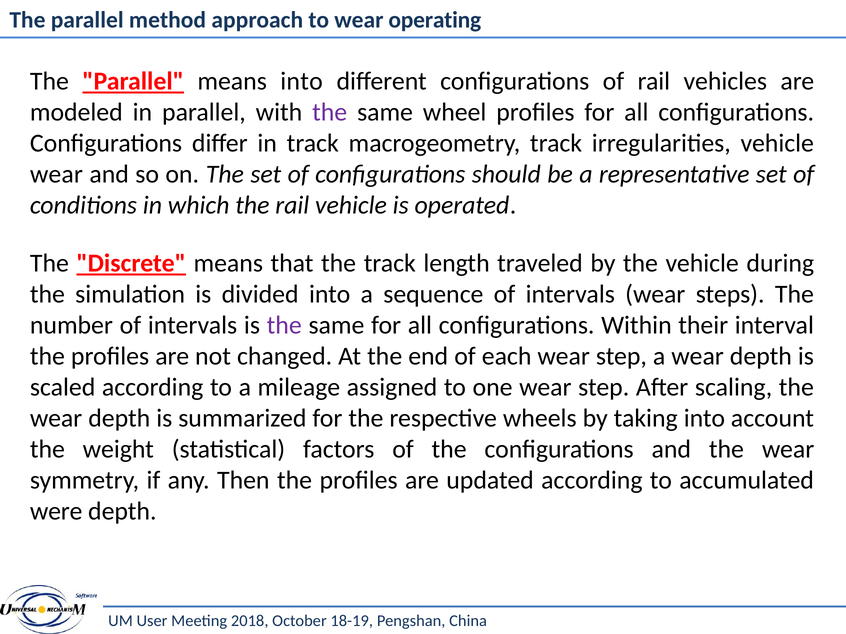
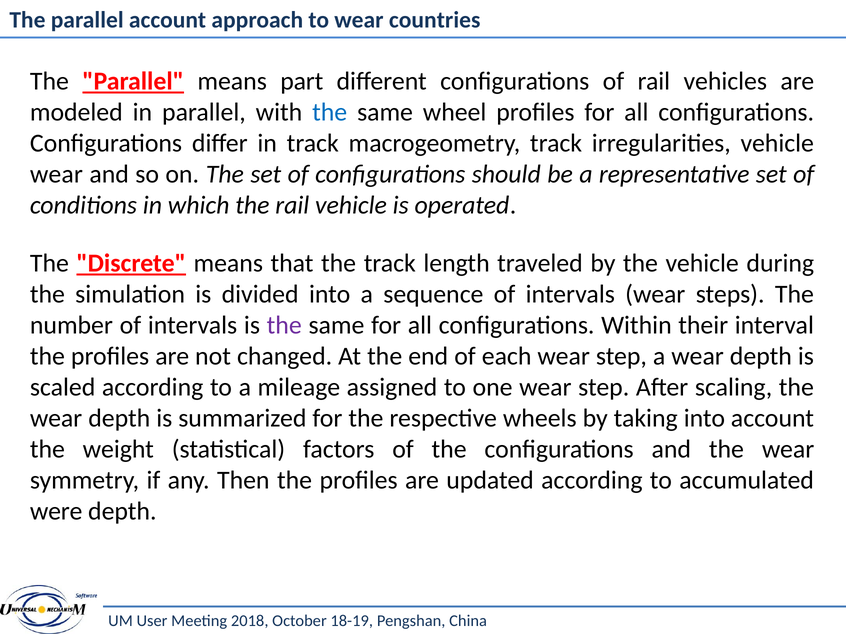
parallel method: method -> account
operating: operating -> countries
means into: into -> part
the at (330, 112) colour: purple -> blue
